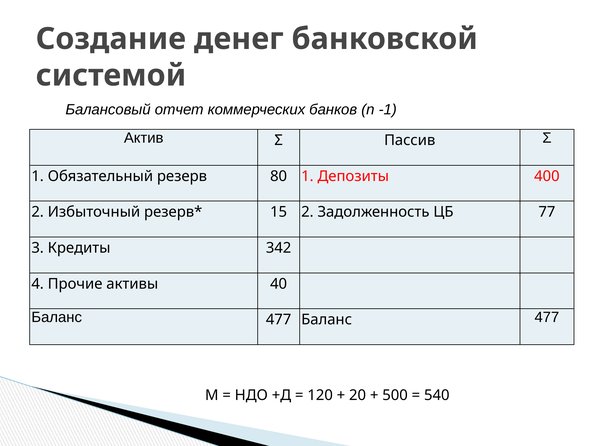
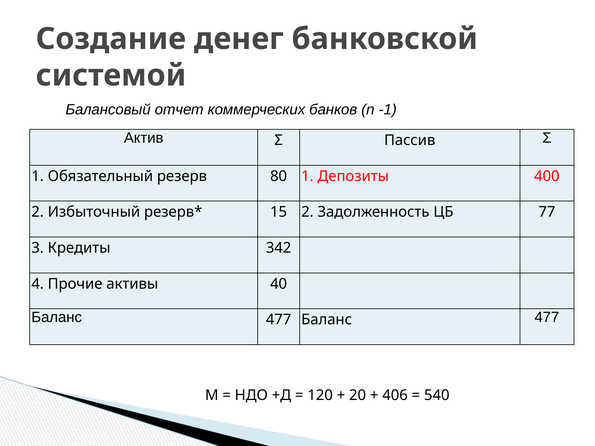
500: 500 -> 406
